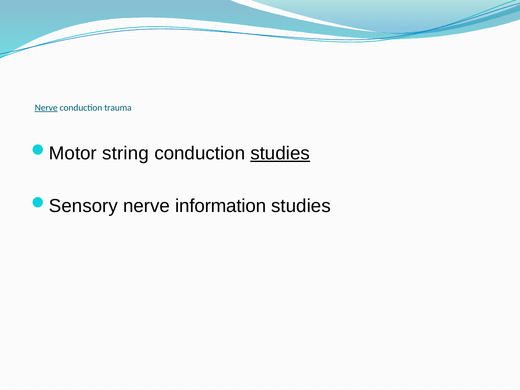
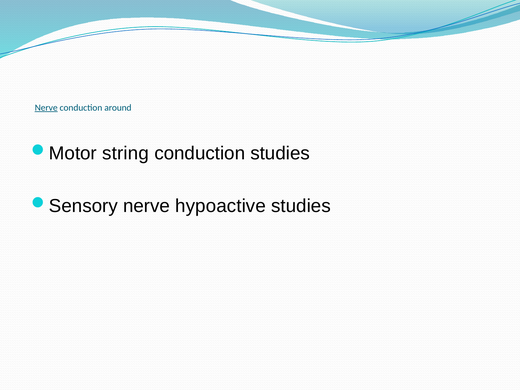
trauma: trauma -> around
studies at (280, 153) underline: present -> none
information: information -> hypoactive
